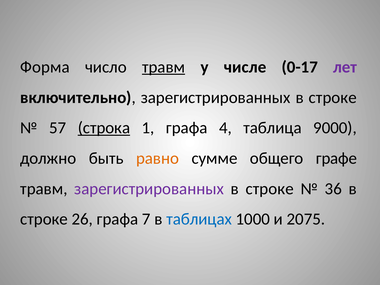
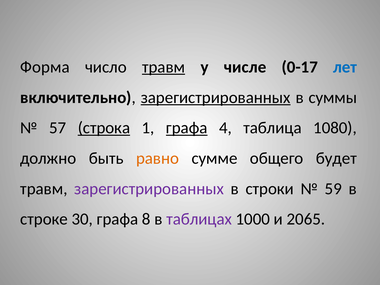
лет colour: purple -> blue
зарегистрированных at (216, 97) underline: none -> present
строке at (333, 97): строке -> суммы
графа at (187, 128) underline: none -> present
9000: 9000 -> 1080
графе: графе -> будет
строке at (270, 189): строке -> строки
36: 36 -> 59
26: 26 -> 30
7: 7 -> 8
таблицах colour: blue -> purple
2075: 2075 -> 2065
